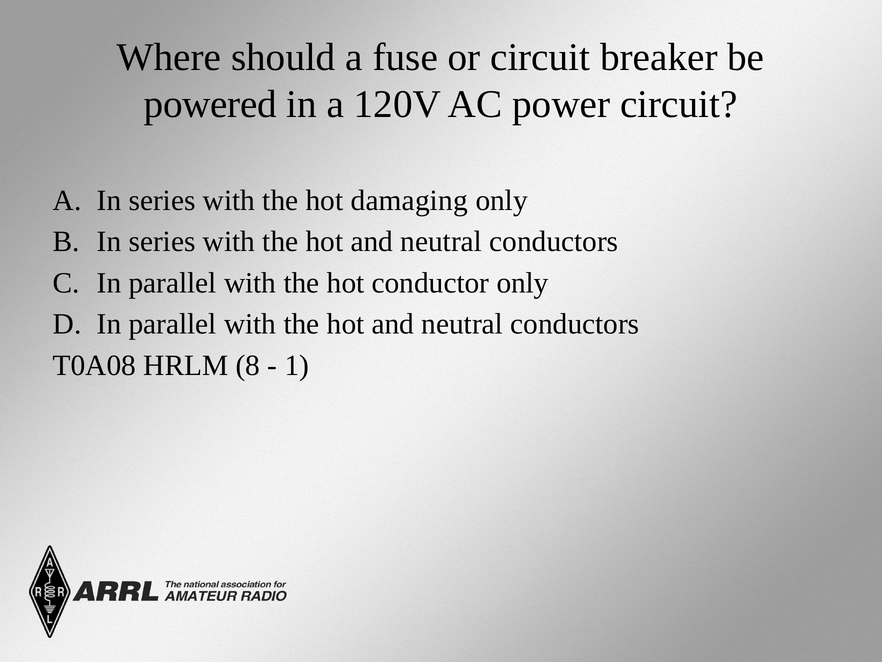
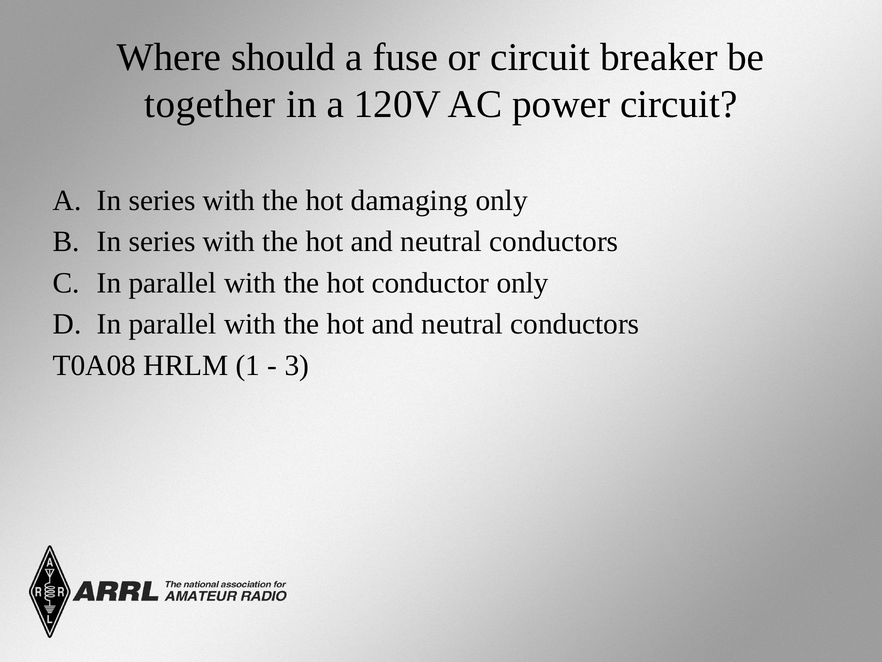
powered: powered -> together
8: 8 -> 1
1: 1 -> 3
